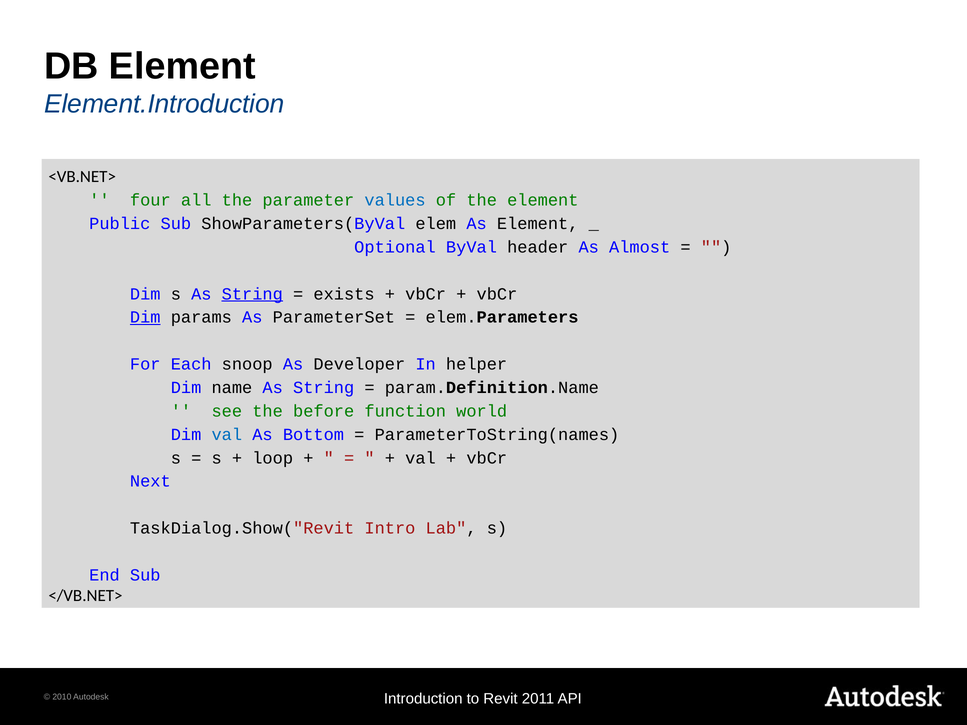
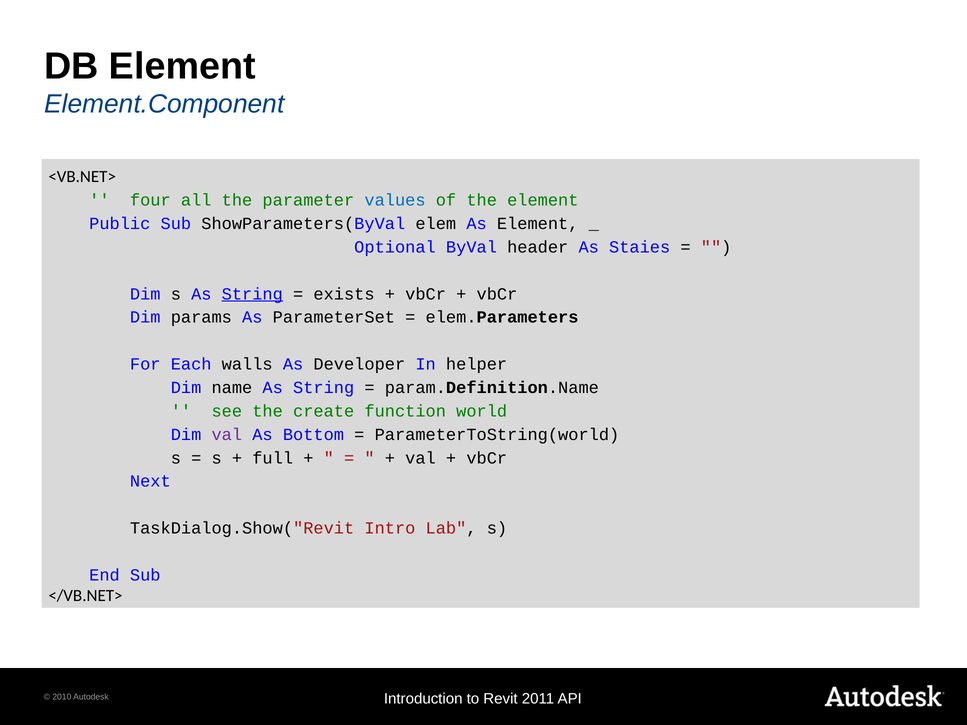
Element.Introduction: Element.Introduction -> Element.Component
Almost: Almost -> Staies
Dim at (145, 317) underline: present -> none
snoop: snoop -> walls
before: before -> create
val at (227, 435) colour: blue -> purple
ParameterToString(names: ParameterToString(names -> ParameterToString(world
loop: loop -> full
